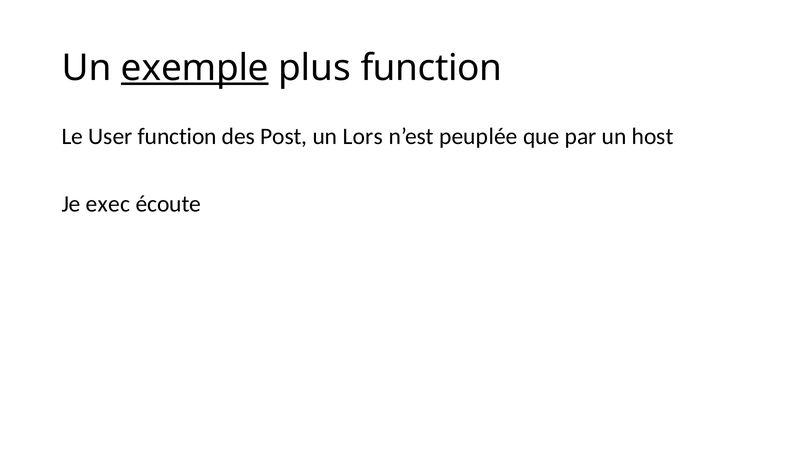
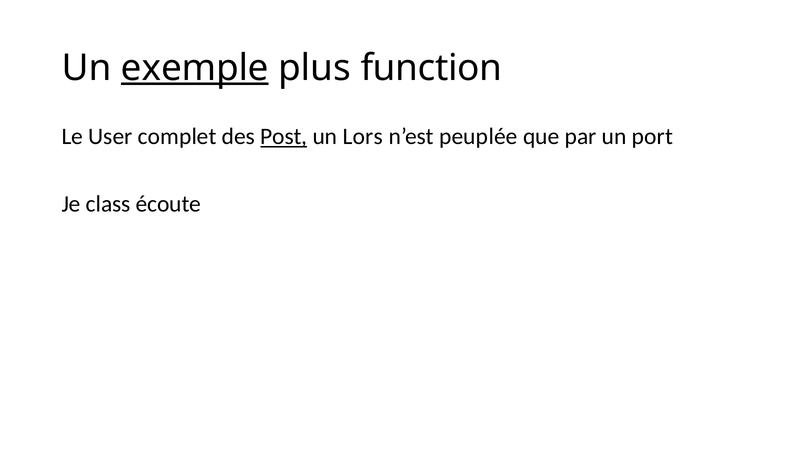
User function: function -> complet
Post underline: none -> present
host: host -> port
exec: exec -> class
